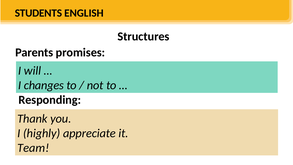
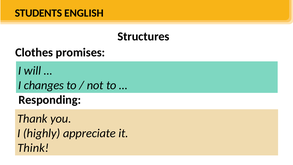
Parents: Parents -> Clothes
Team: Team -> Think
